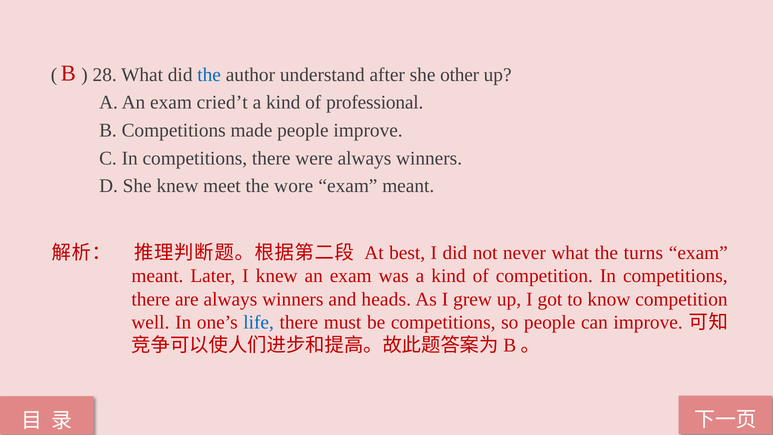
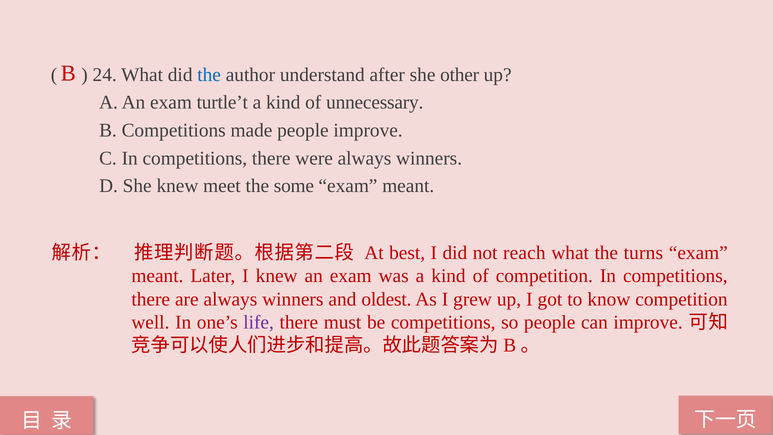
28: 28 -> 24
cried’t: cried’t -> turtle’t
professional: professional -> unnecessary
wore: wore -> some
never: never -> reach
heads: heads -> oldest
life colour: blue -> purple
